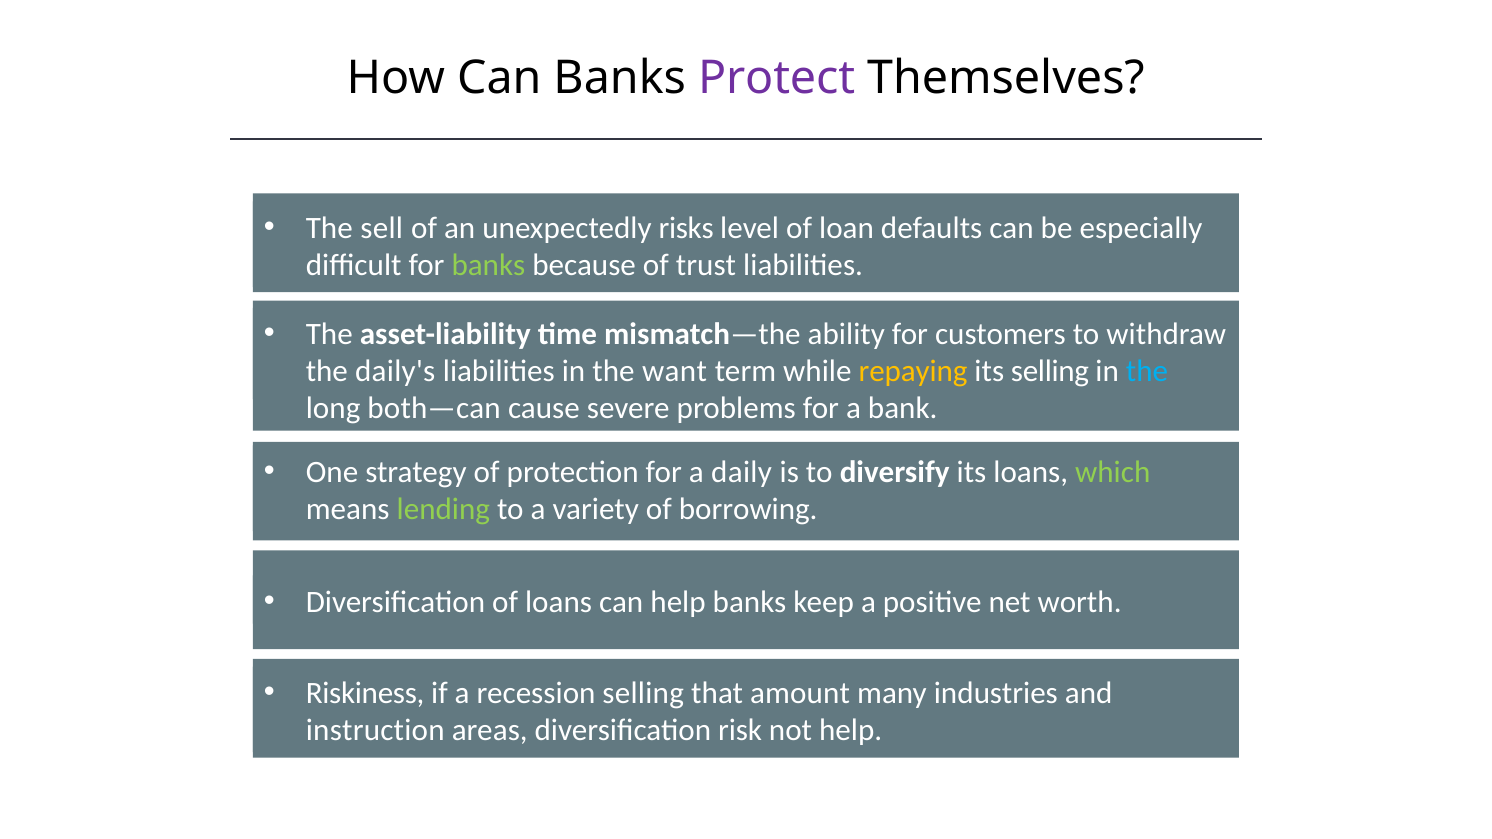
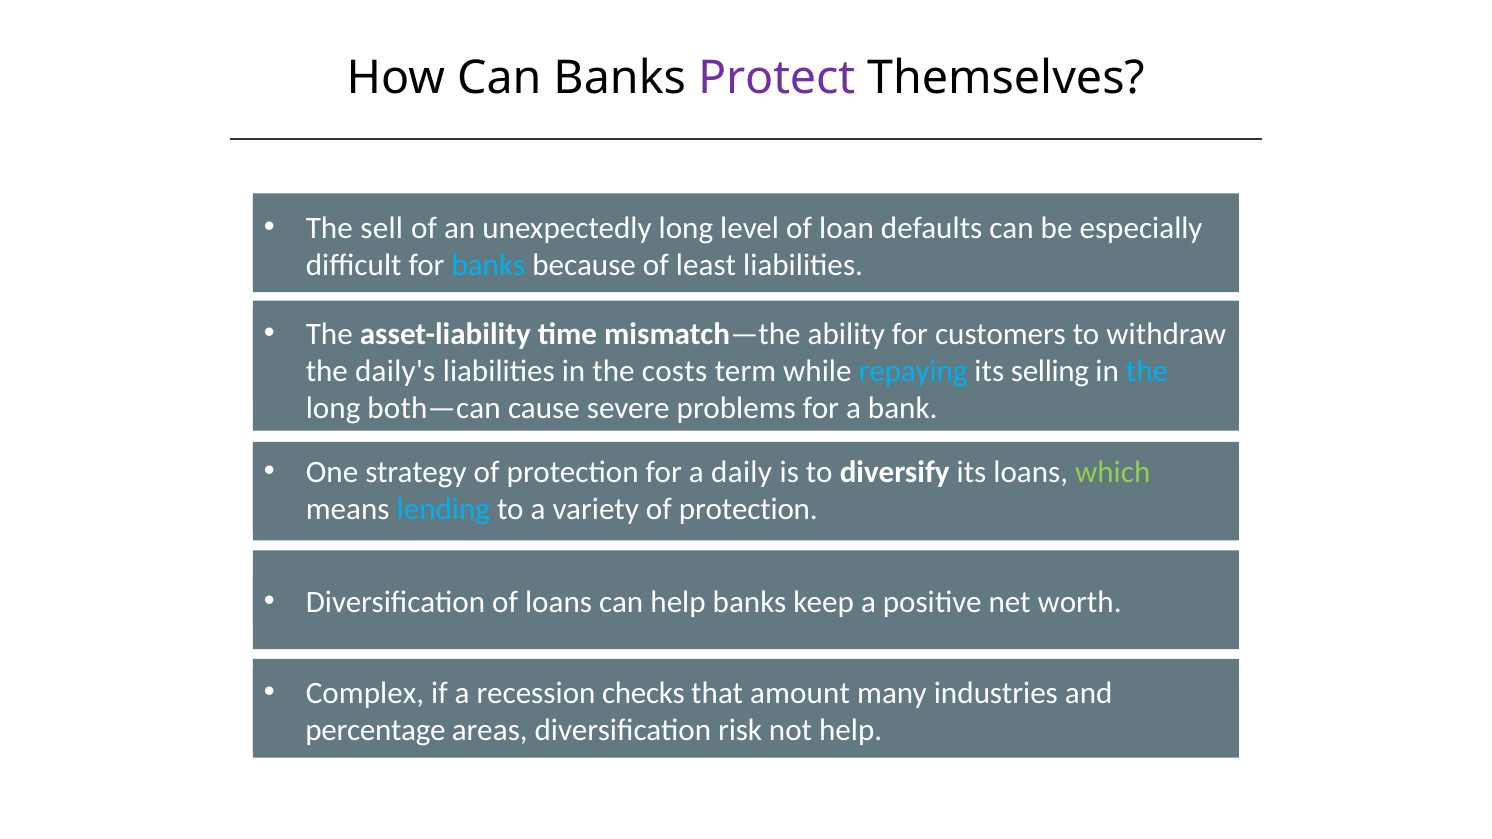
unexpectedly risks: risks -> long
banks at (488, 265) colour: light green -> light blue
trust: trust -> least
want: want -> costs
repaying colour: yellow -> light blue
lending colour: light green -> light blue
variety of borrowing: borrowing -> protection
Riskiness: Riskiness -> Complex
recession selling: selling -> checks
instruction: instruction -> percentage
